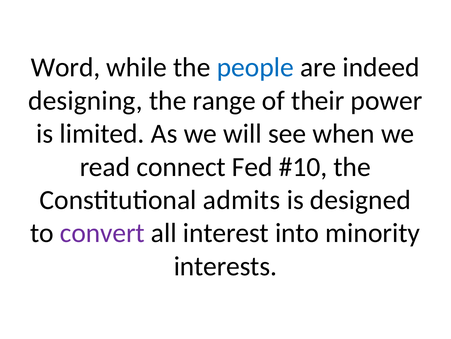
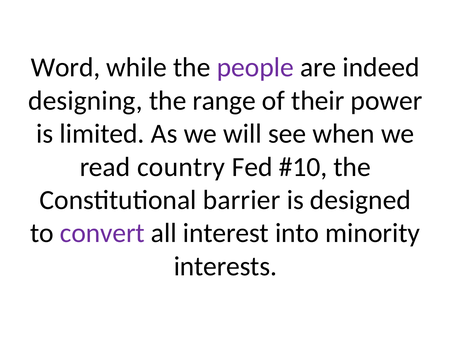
people colour: blue -> purple
connect: connect -> country
admits: admits -> barrier
